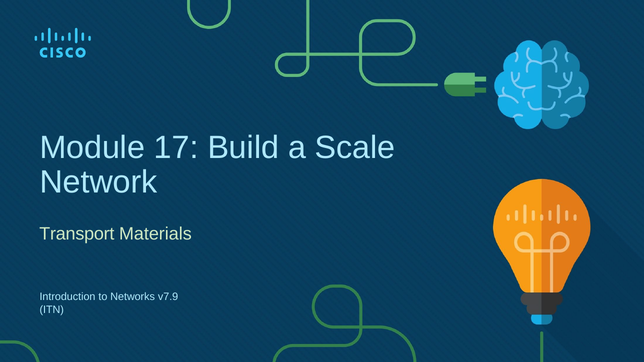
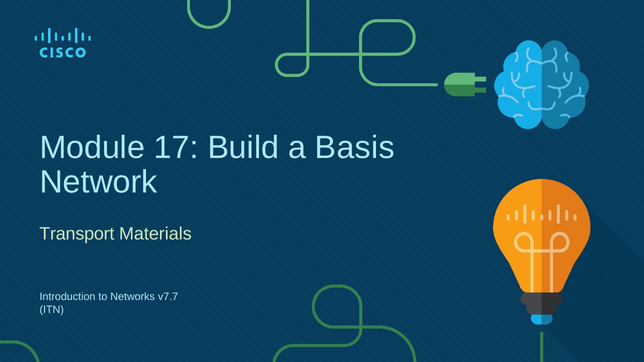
Scale: Scale -> Basis
v7.9: v7.9 -> v7.7
